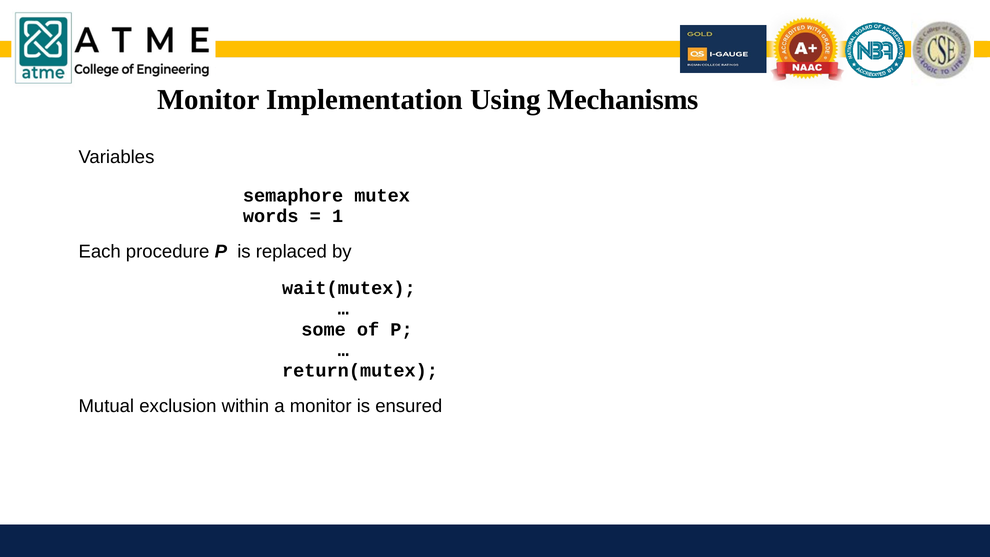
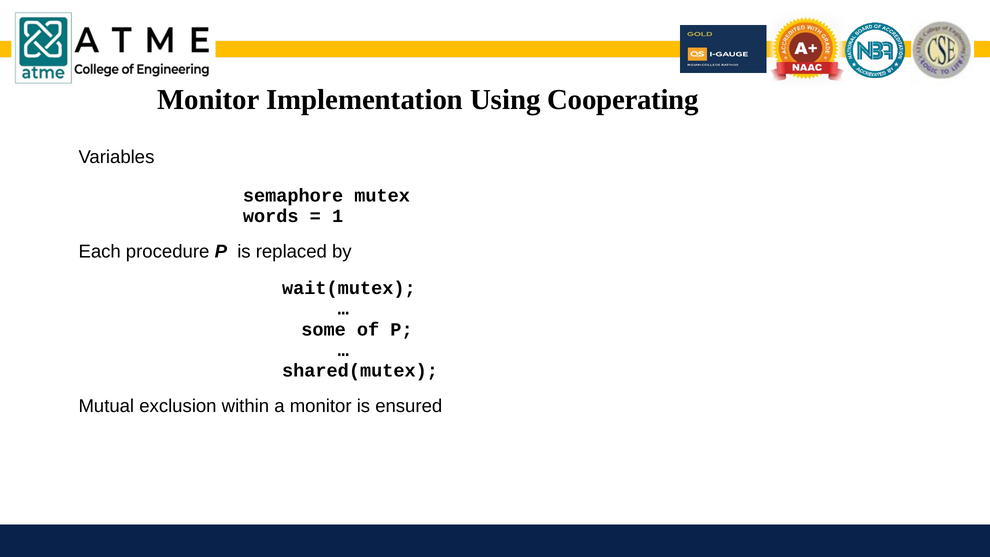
Mechanisms: Mechanisms -> Cooperating
return(mutex: return(mutex -> shared(mutex
